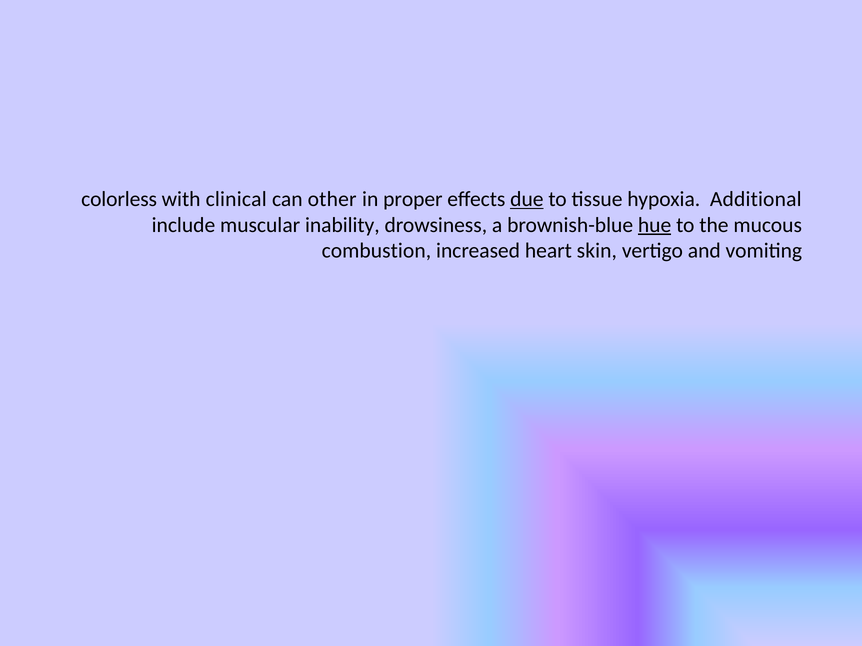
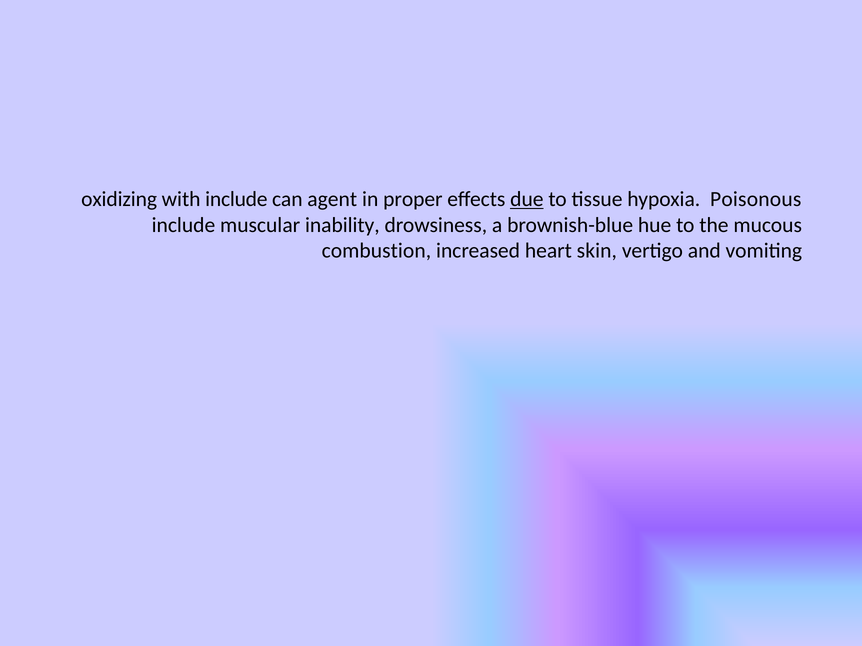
colorless: colorless -> oxidizing
with clinical: clinical -> include
other: other -> agent
Additional: Additional -> Poisonous
hue underline: present -> none
